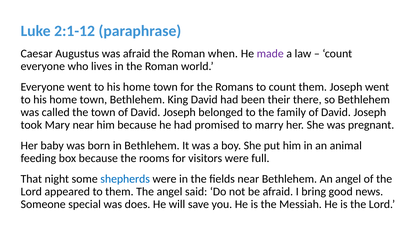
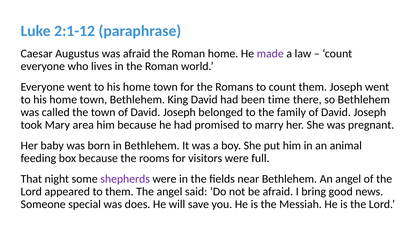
Roman when: when -> home
their: their -> time
Mary near: near -> area
shepherds colour: blue -> purple
